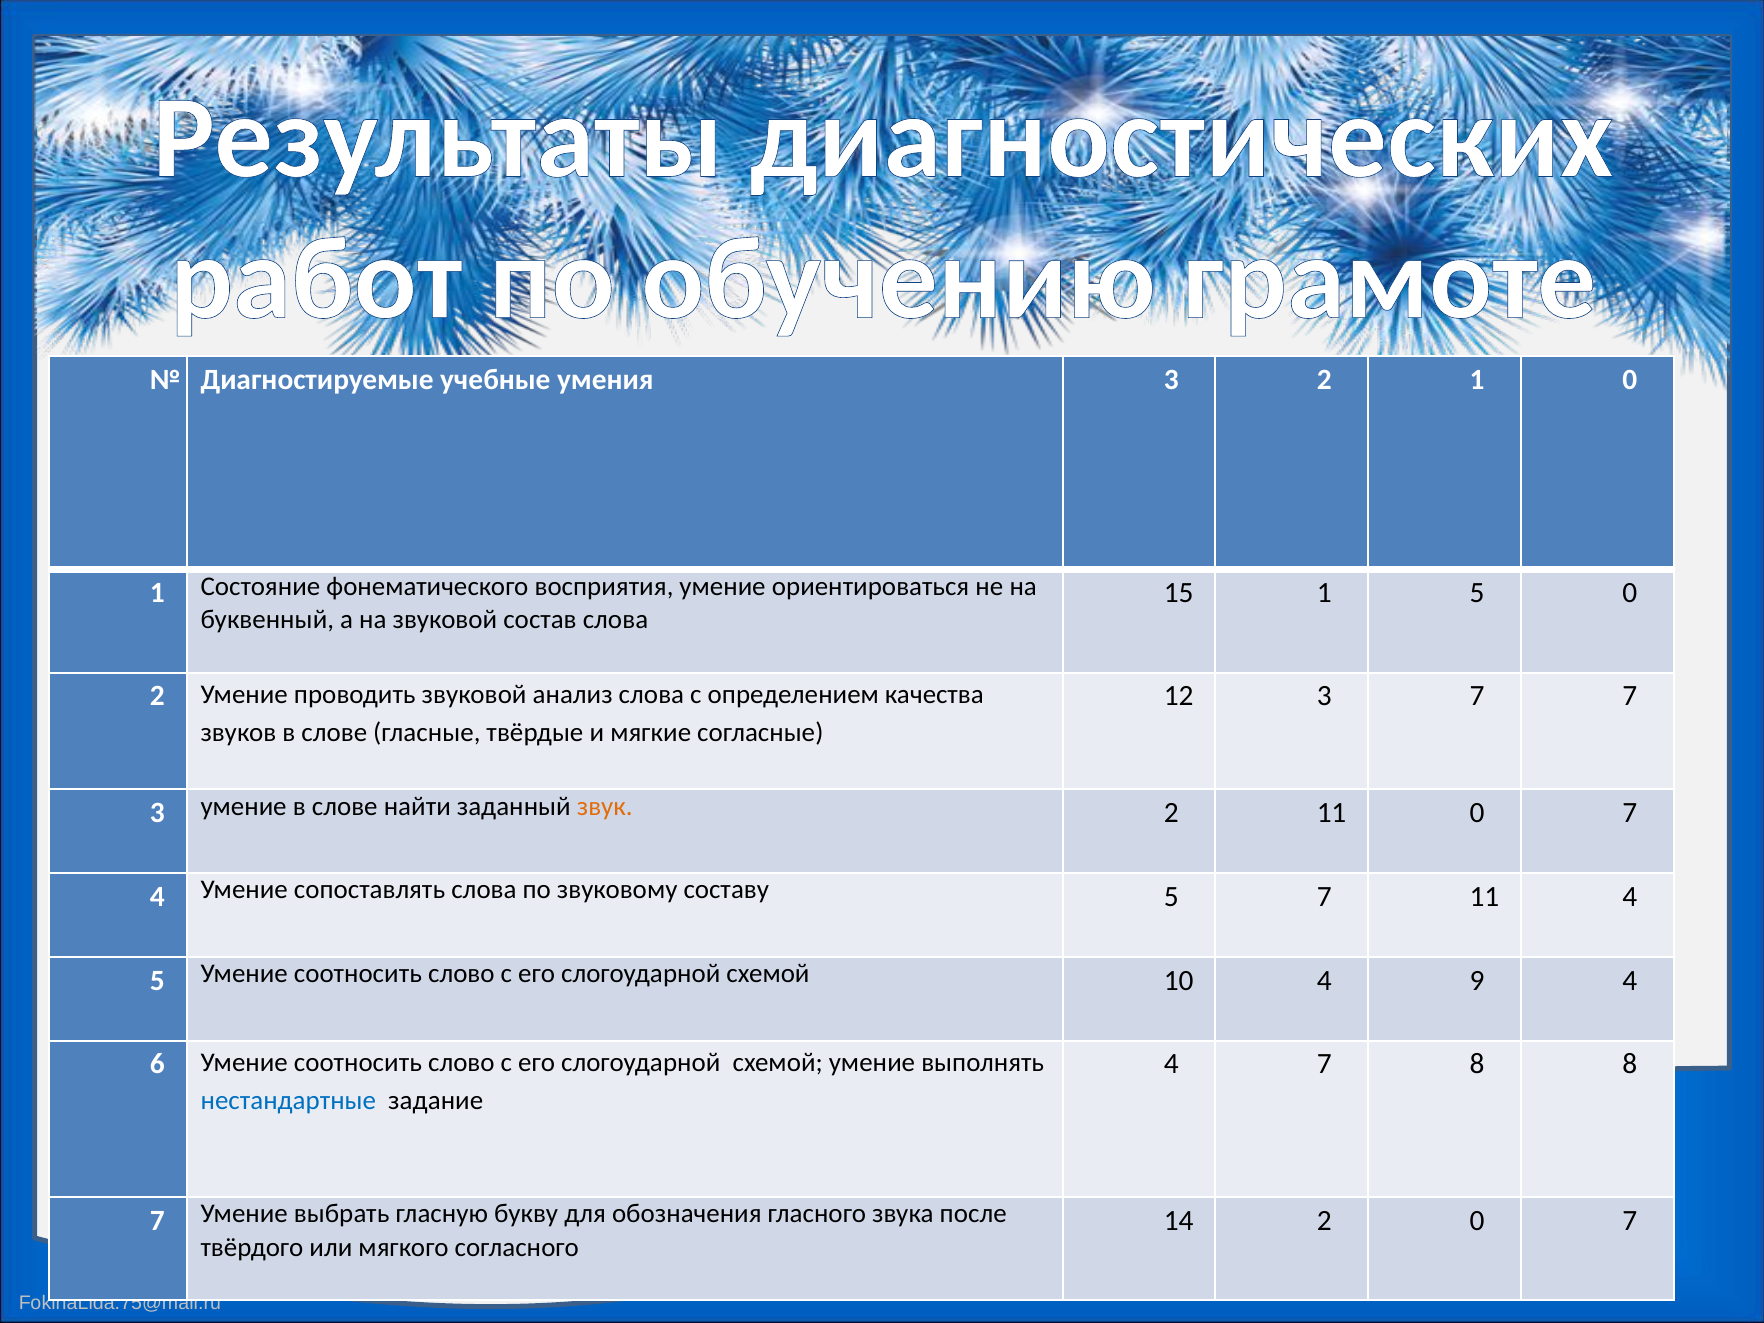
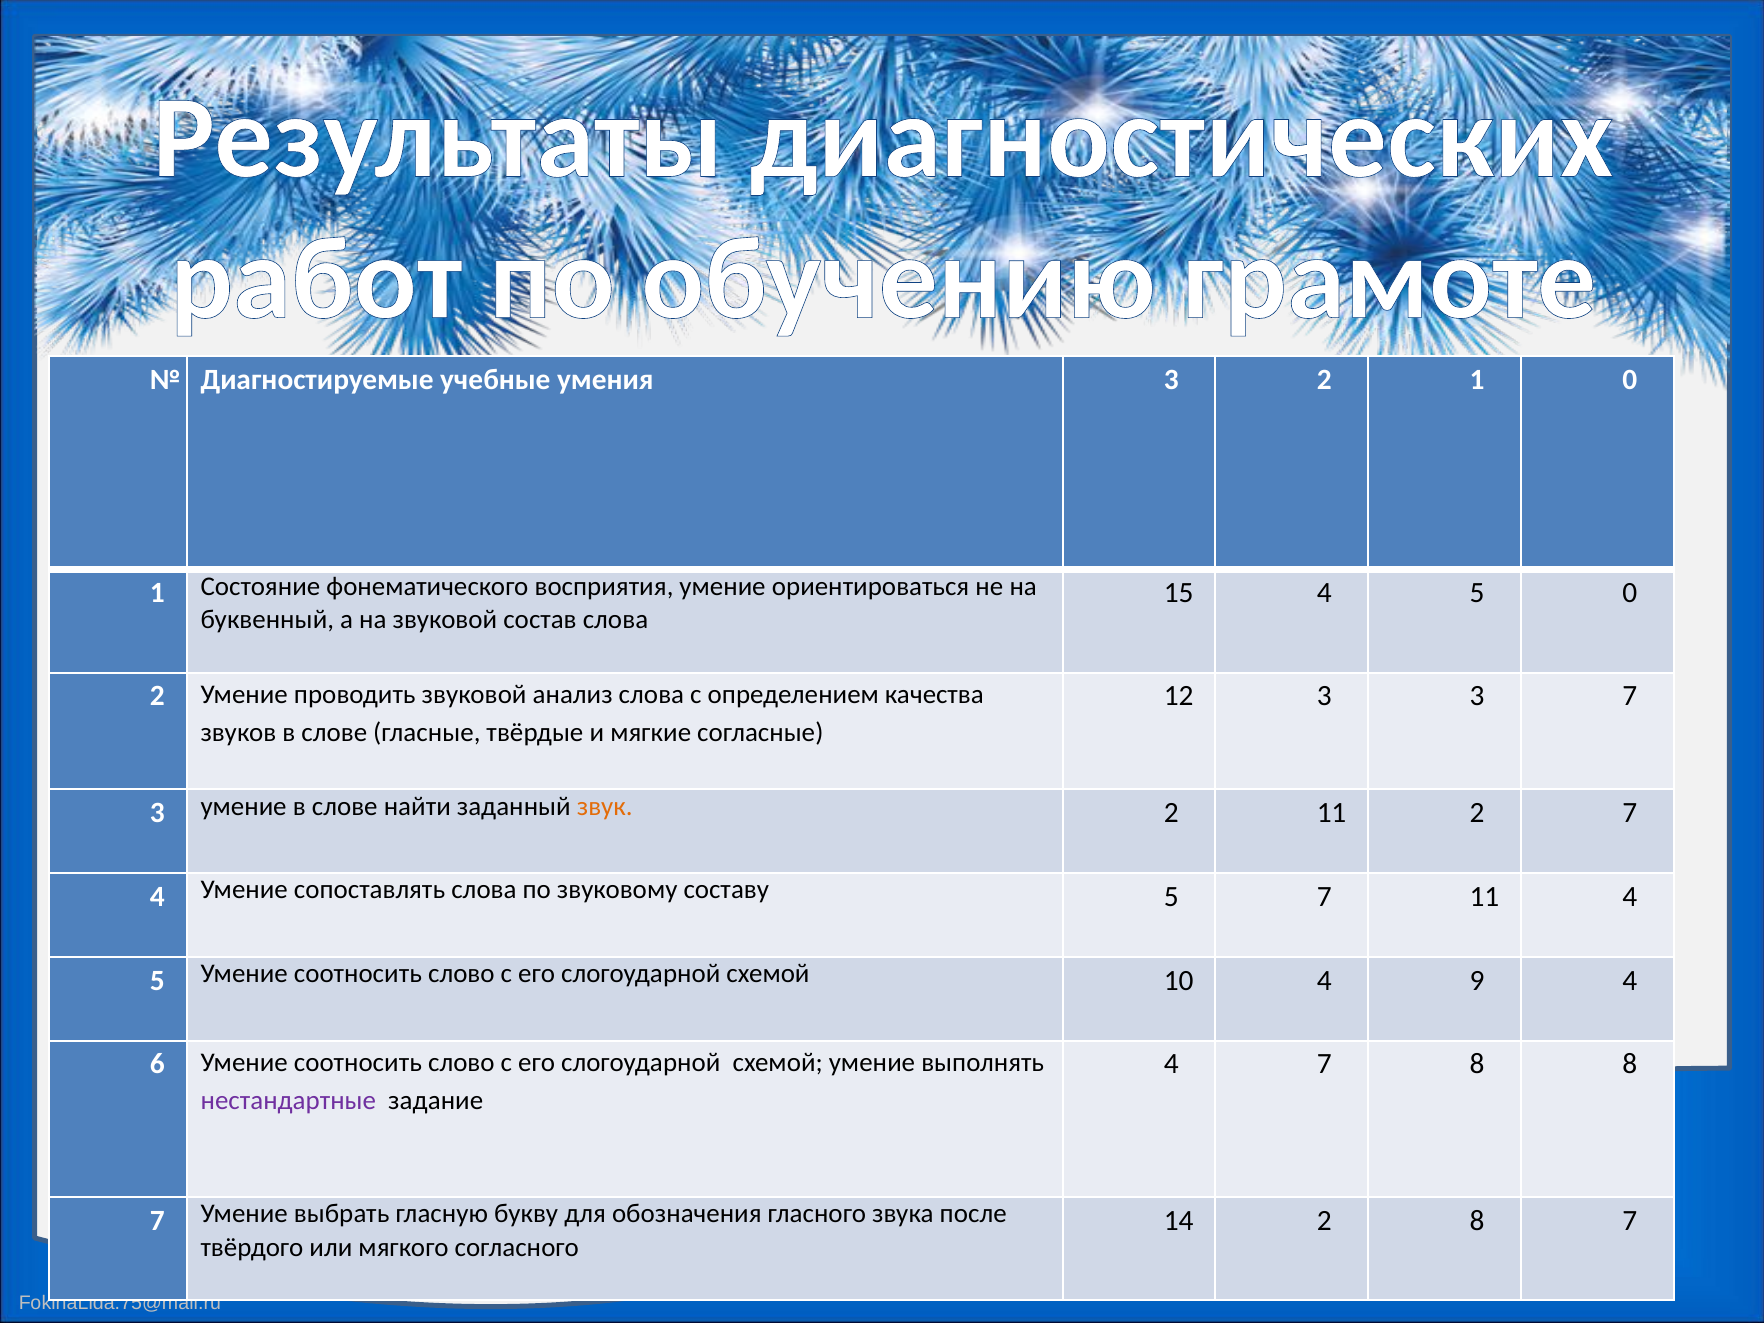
15 1: 1 -> 4
3 7: 7 -> 3
11 0: 0 -> 2
нестандартные colour: blue -> purple
2 0: 0 -> 8
